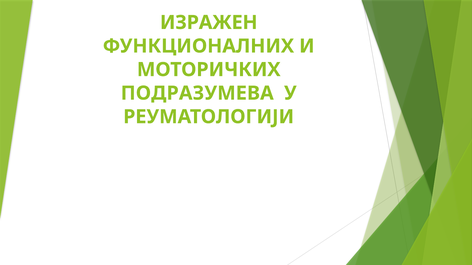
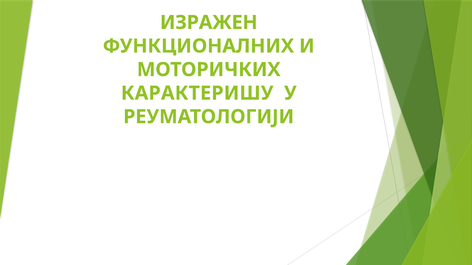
ПОДРАЗУМЕВА: ПОДРАЗУМЕВА -> КАРАКТЕРИШУ
